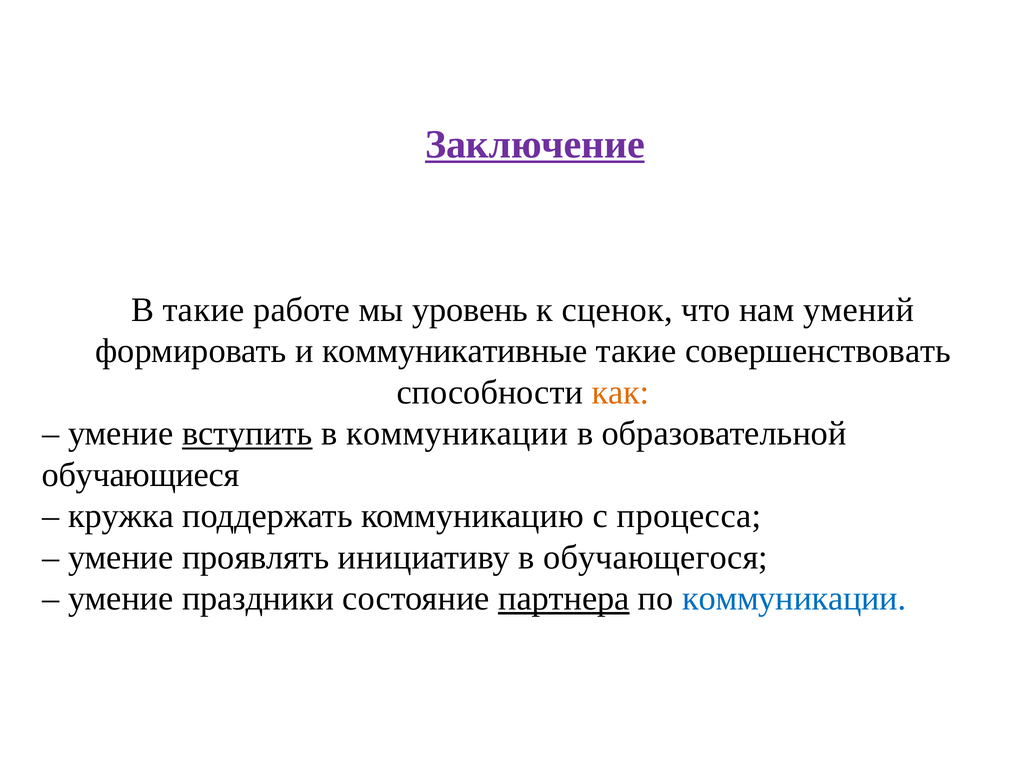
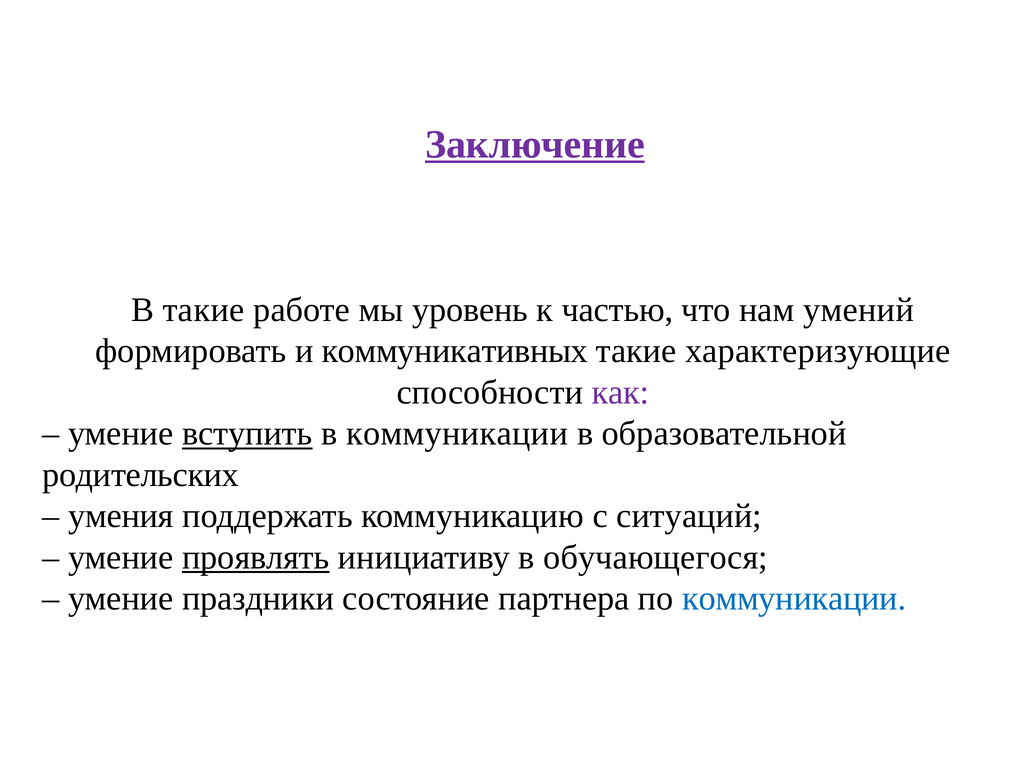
сценок: сценок -> частью
коммуникативные: коммуникативные -> коммуникативных
совершенствовать: совершенствовать -> характеризующие
как colour: orange -> purple
обучающиеся: обучающиеся -> родительских
кружка: кружка -> умения
процесса: процесса -> ситуаций
проявлять underline: none -> present
партнера underline: present -> none
